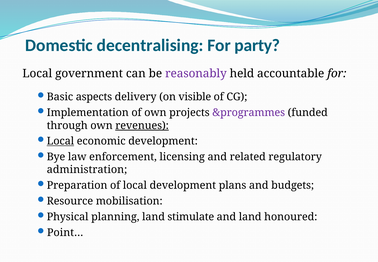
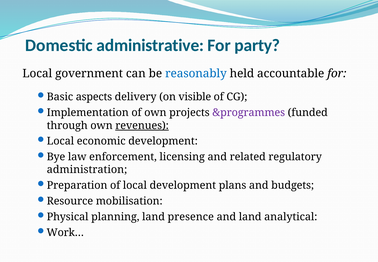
decentralising: decentralising -> administrative
reasonably colour: purple -> blue
Local at (60, 141) underline: present -> none
stimulate: stimulate -> presence
honoured: honoured -> analytical
Point…: Point… -> Work…
